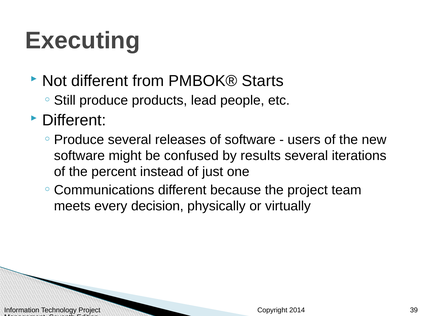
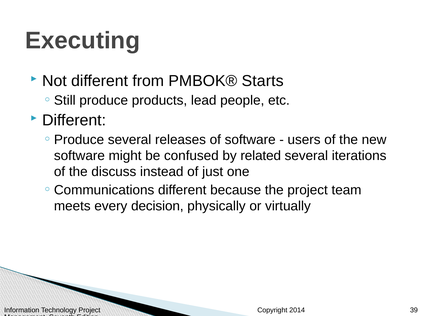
results: results -> related
percent: percent -> discuss
